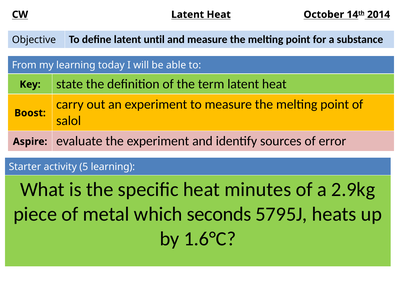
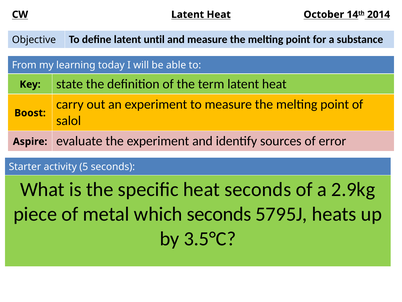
5 learning: learning -> seconds
heat minutes: minutes -> seconds
1.6°C: 1.6°C -> 3.5°C
